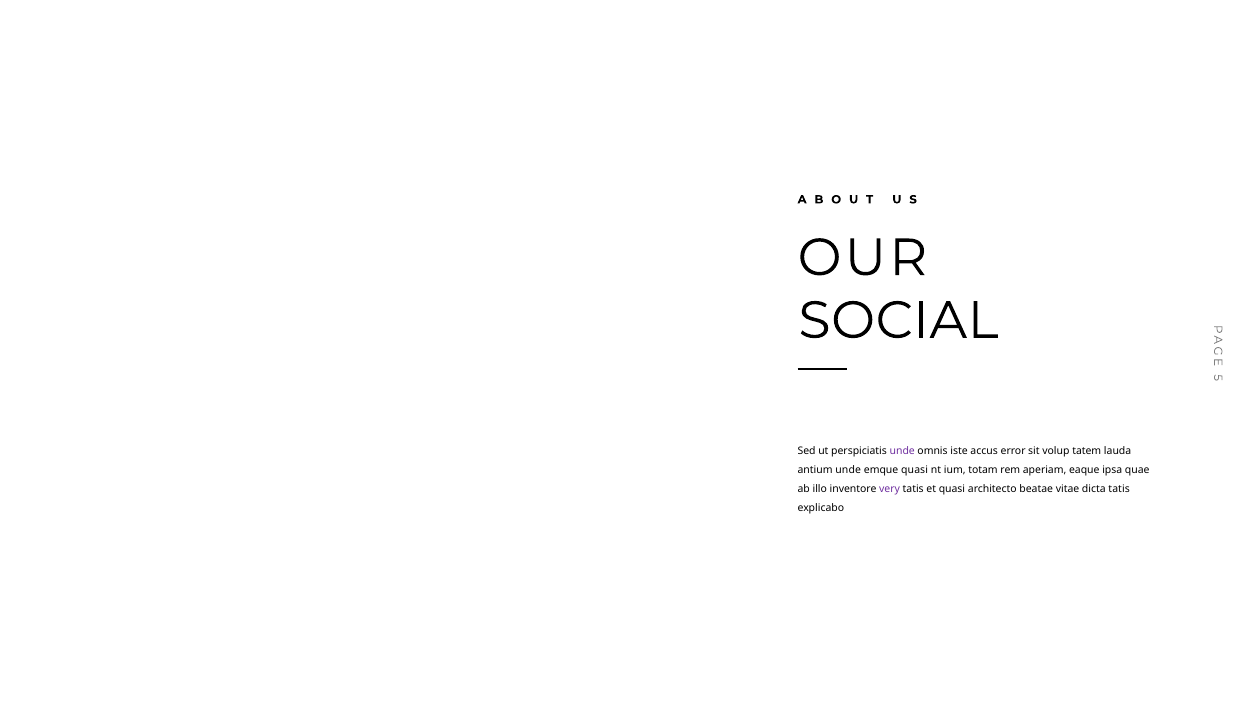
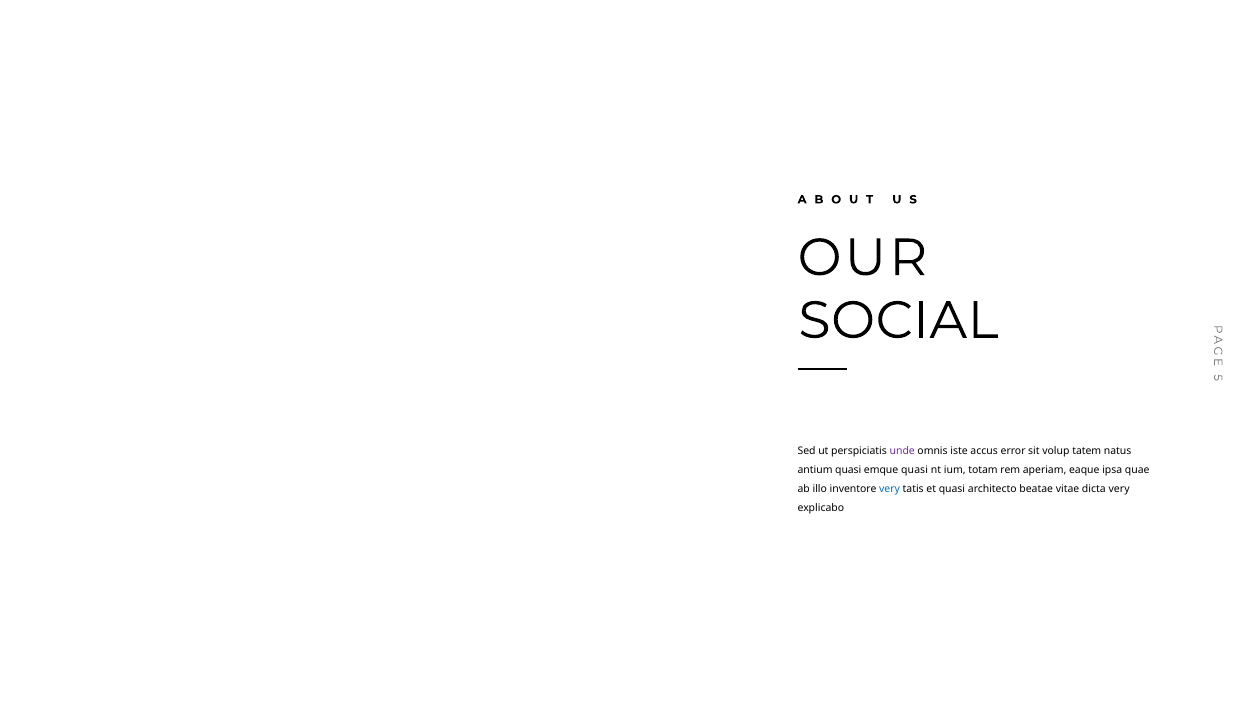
lauda: lauda -> natus
antium unde: unde -> quasi
very at (890, 490) colour: purple -> blue
dicta tatis: tatis -> very
